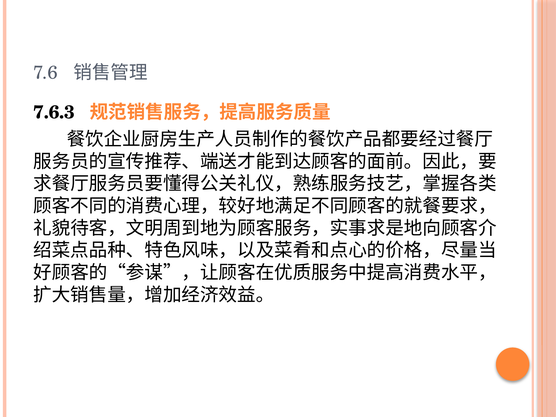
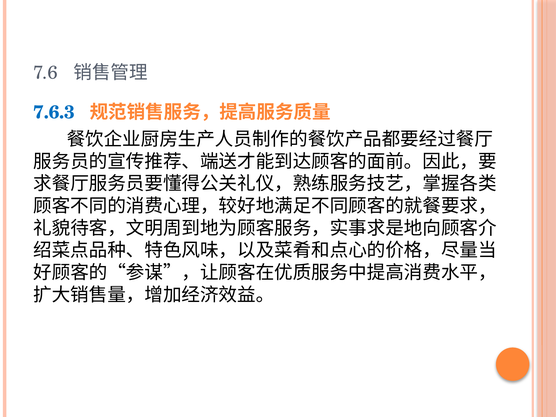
7.6.3 colour: black -> blue
